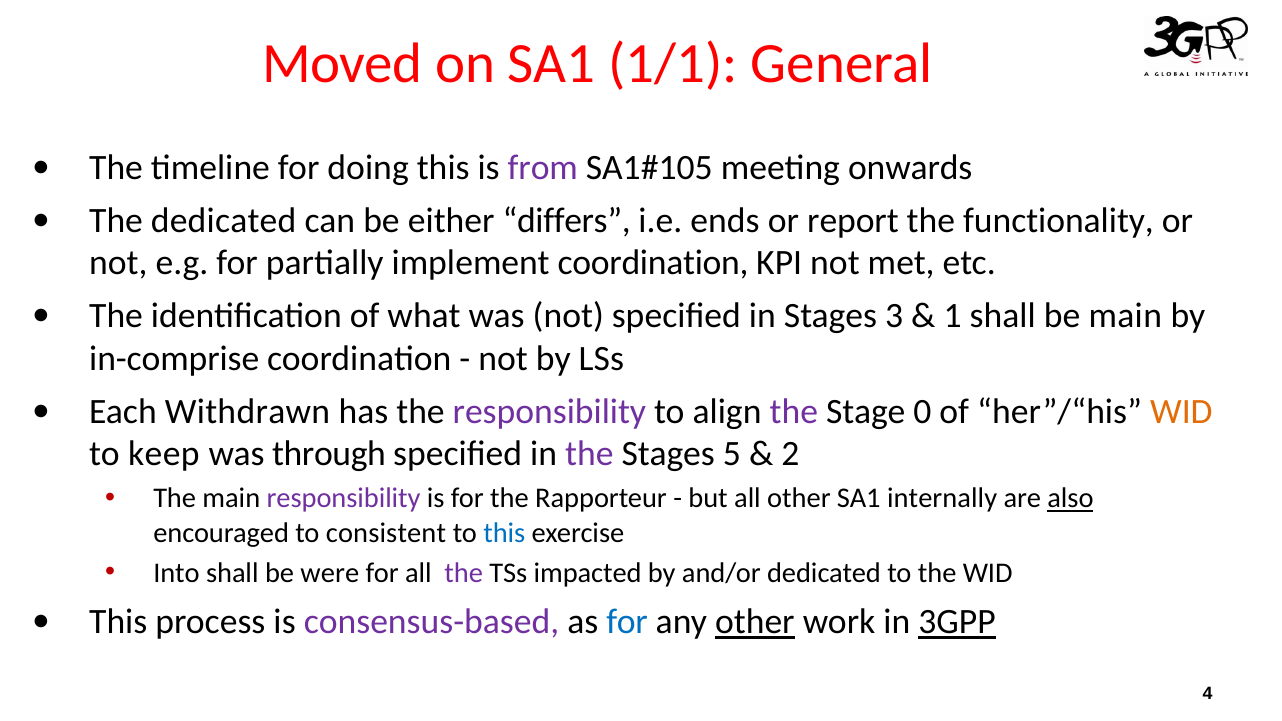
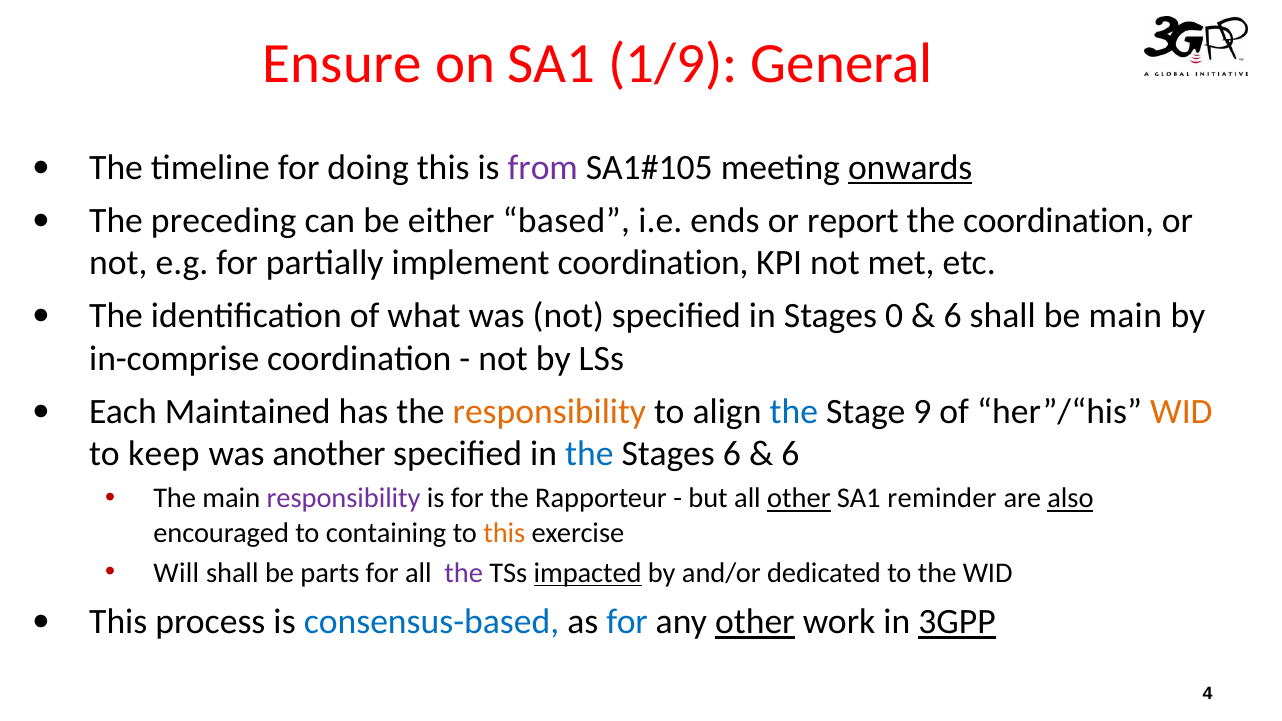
Moved: Moved -> Ensure
1/1: 1/1 -> 1/9
onwards underline: none -> present
The dedicated: dedicated -> preceding
differs: differs -> based
the functionality: functionality -> coordination
3: 3 -> 0
1 at (953, 316): 1 -> 6
Withdrawn: Withdrawn -> Maintained
responsibility at (549, 411) colour: purple -> orange
the at (794, 411) colour: purple -> blue
0: 0 -> 9
through: through -> another
the at (589, 454) colour: purple -> blue
Stages 5: 5 -> 6
2 at (790, 454): 2 -> 6
other at (799, 499) underline: none -> present
internally: internally -> reminder
consistent: consistent -> containing
this at (504, 533) colour: blue -> orange
Into: Into -> Will
were: were -> parts
impacted underline: none -> present
consensus-based colour: purple -> blue
